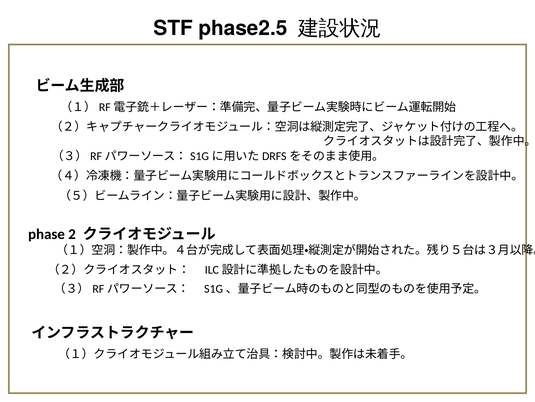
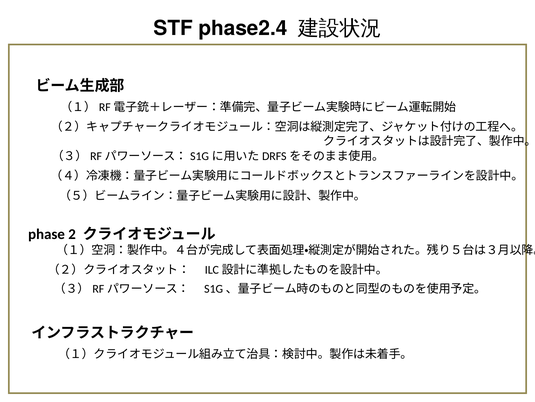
phase2.5: phase2.5 -> phase2.4
